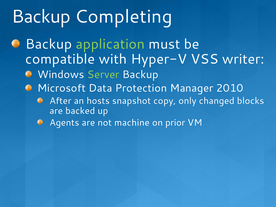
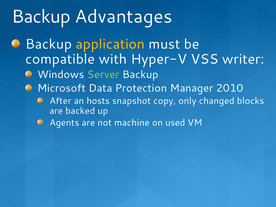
Completing: Completing -> Advantages
application colour: light green -> yellow
prior: prior -> used
